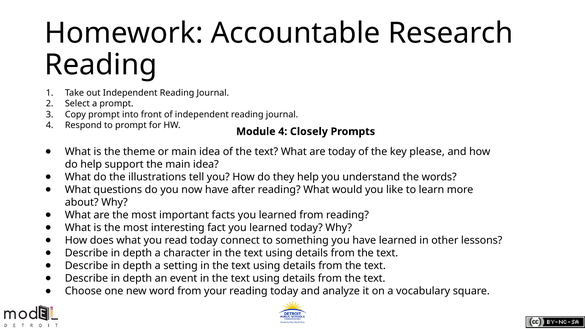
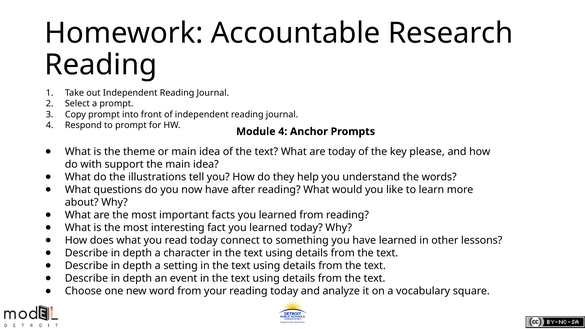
Closely: Closely -> Anchor
do help: help -> with
